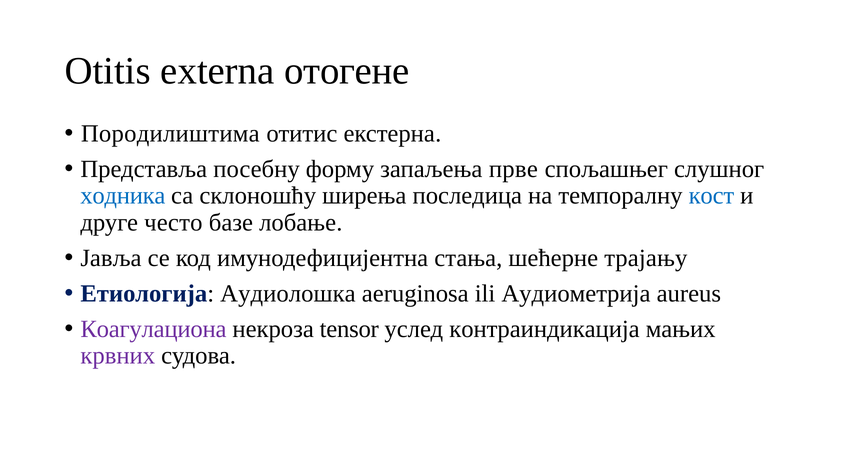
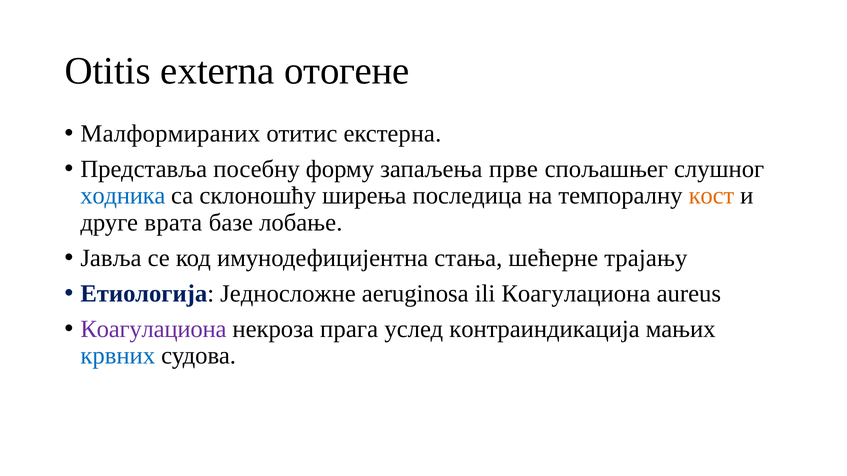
Породилиштима: Породилиштима -> Малформираних
кост colour: blue -> orange
често: често -> врата
Аудиолошка: Аудиолошка -> Једносложне
ili Аудиометрија: Аудиометрија -> Коагулациона
tensor: tensor -> прага
крвних colour: purple -> blue
